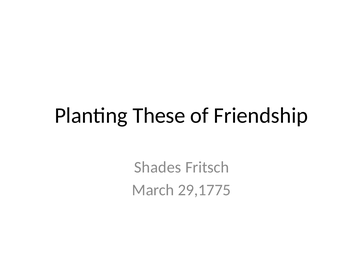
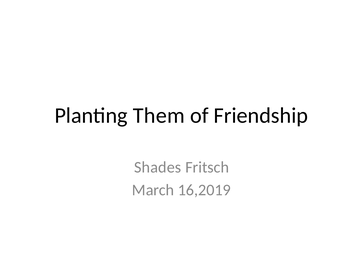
These: These -> Them
29,1775: 29,1775 -> 16,2019
